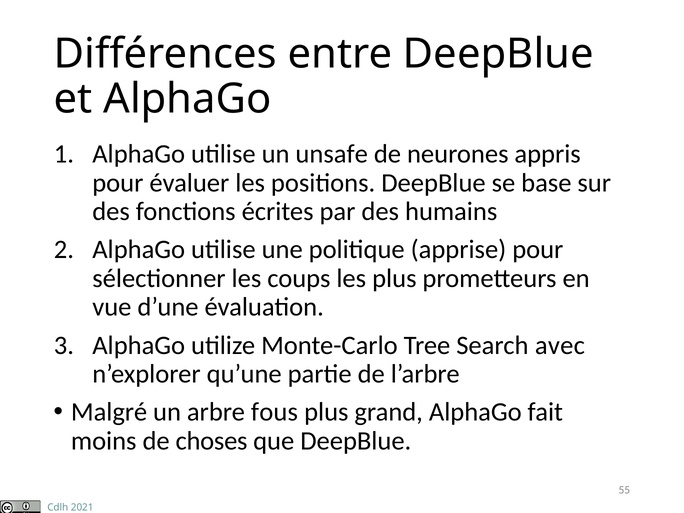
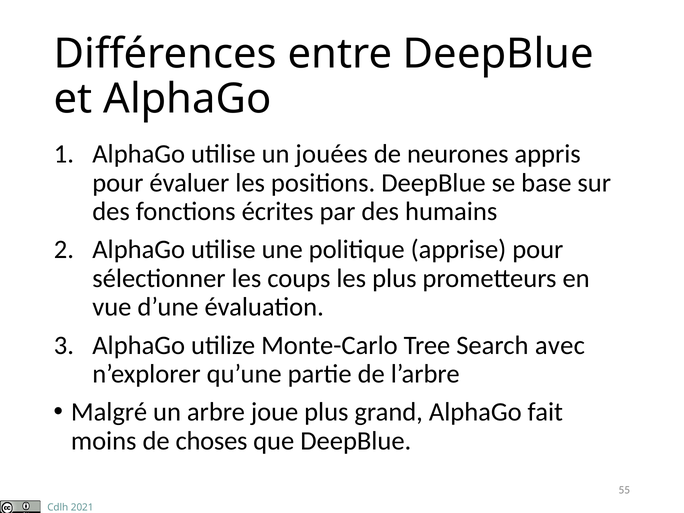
unsafe: unsafe -> jouées
fous: fous -> joue
